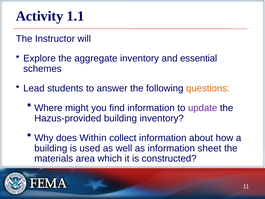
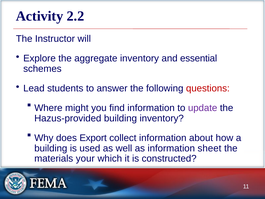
1.1: 1.1 -> 2.2
questions colour: orange -> red
Within: Within -> Export
area: area -> your
